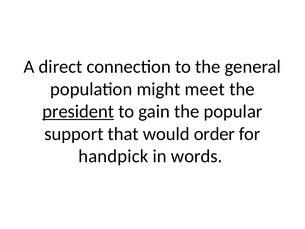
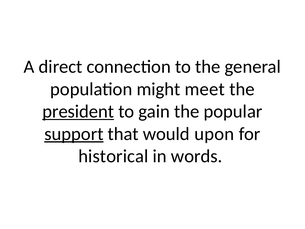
support underline: none -> present
order: order -> upon
handpick: handpick -> historical
